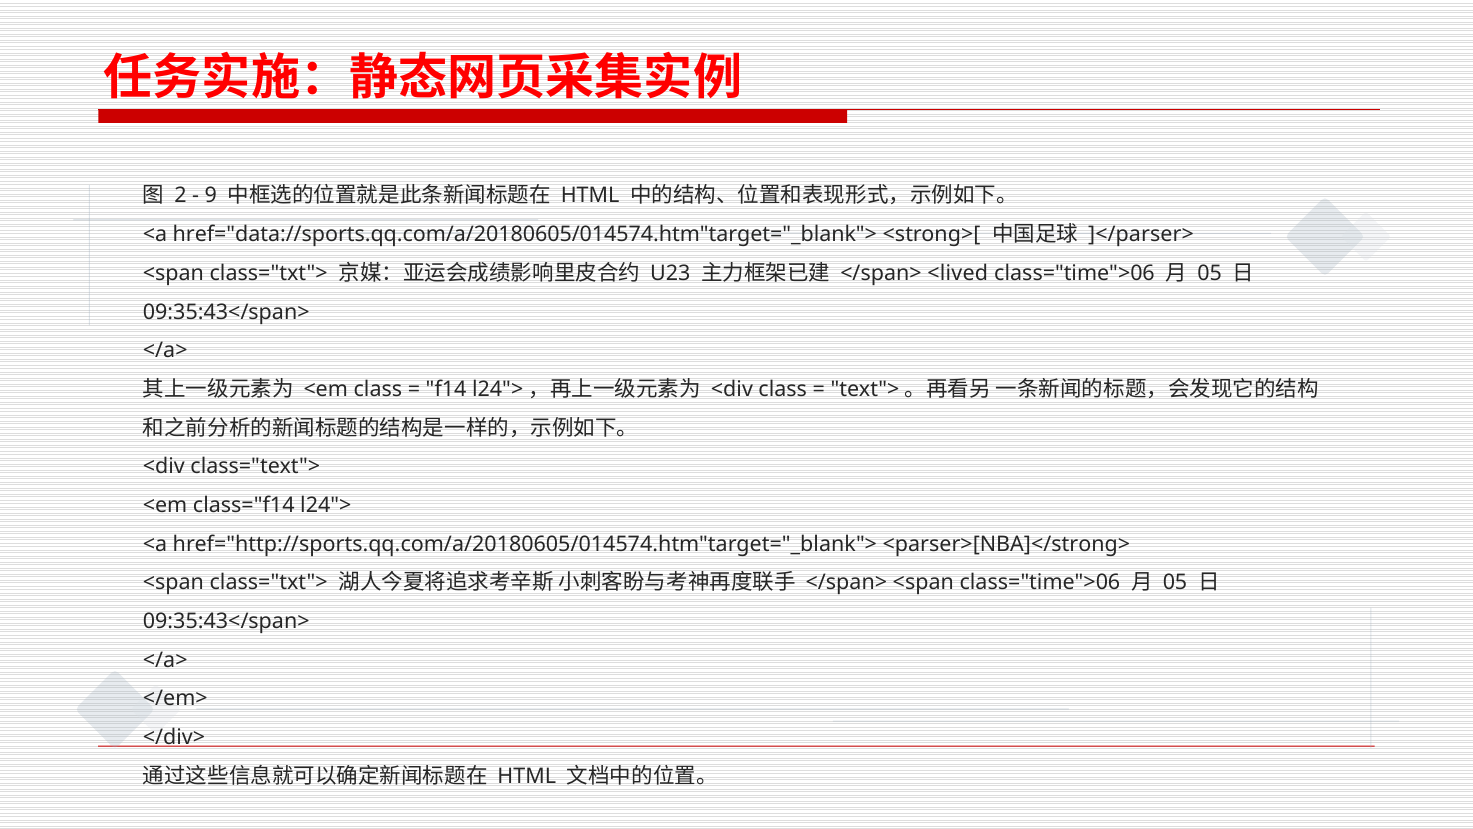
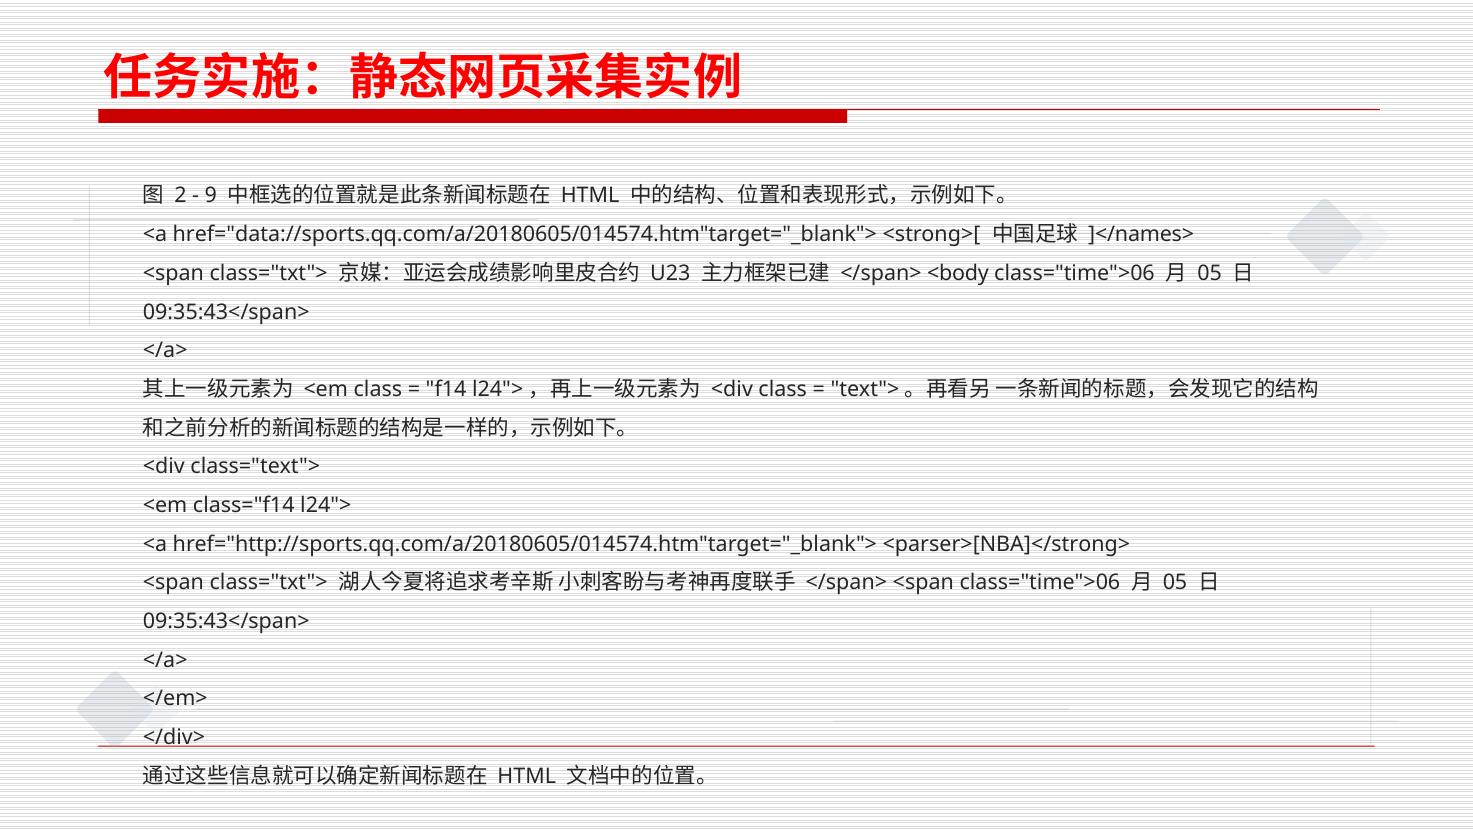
]</parser>: ]</parser> -> ]</names>
<lived: <lived -> <body
